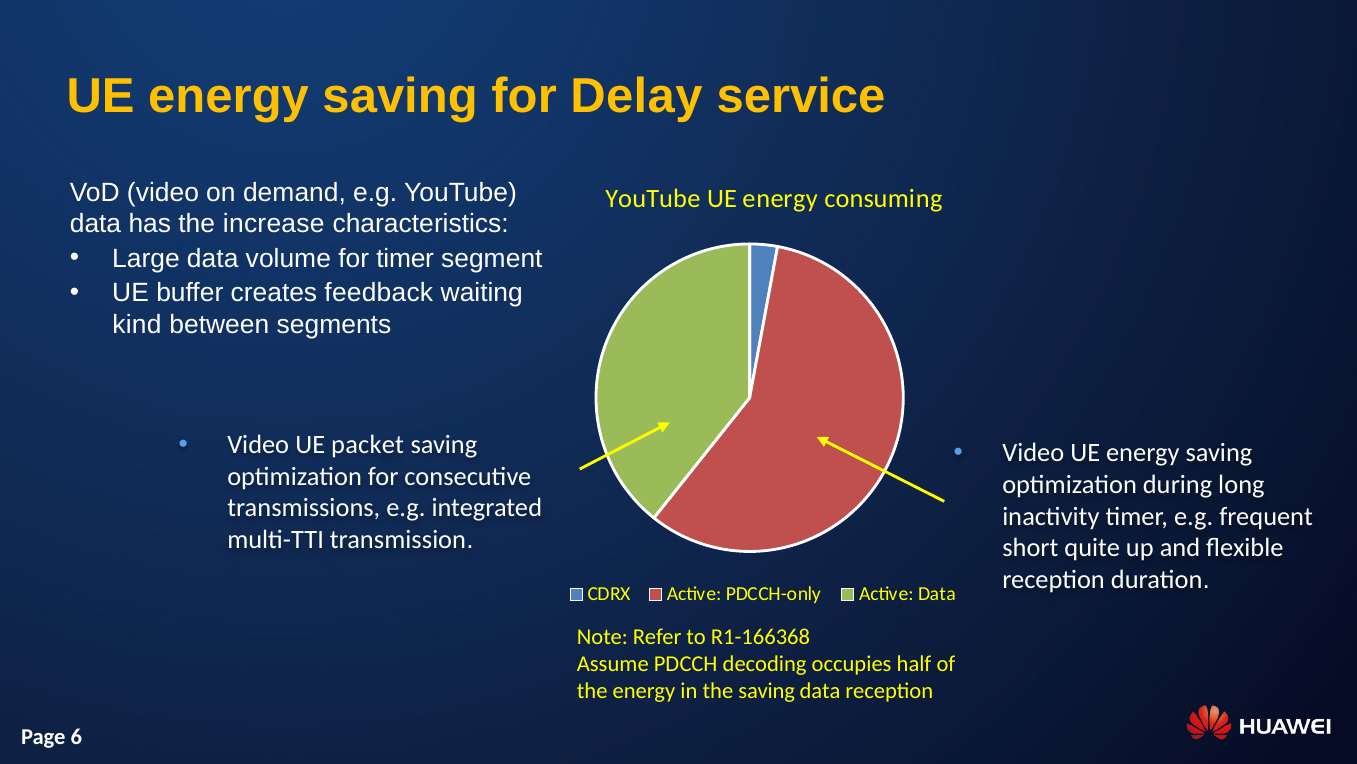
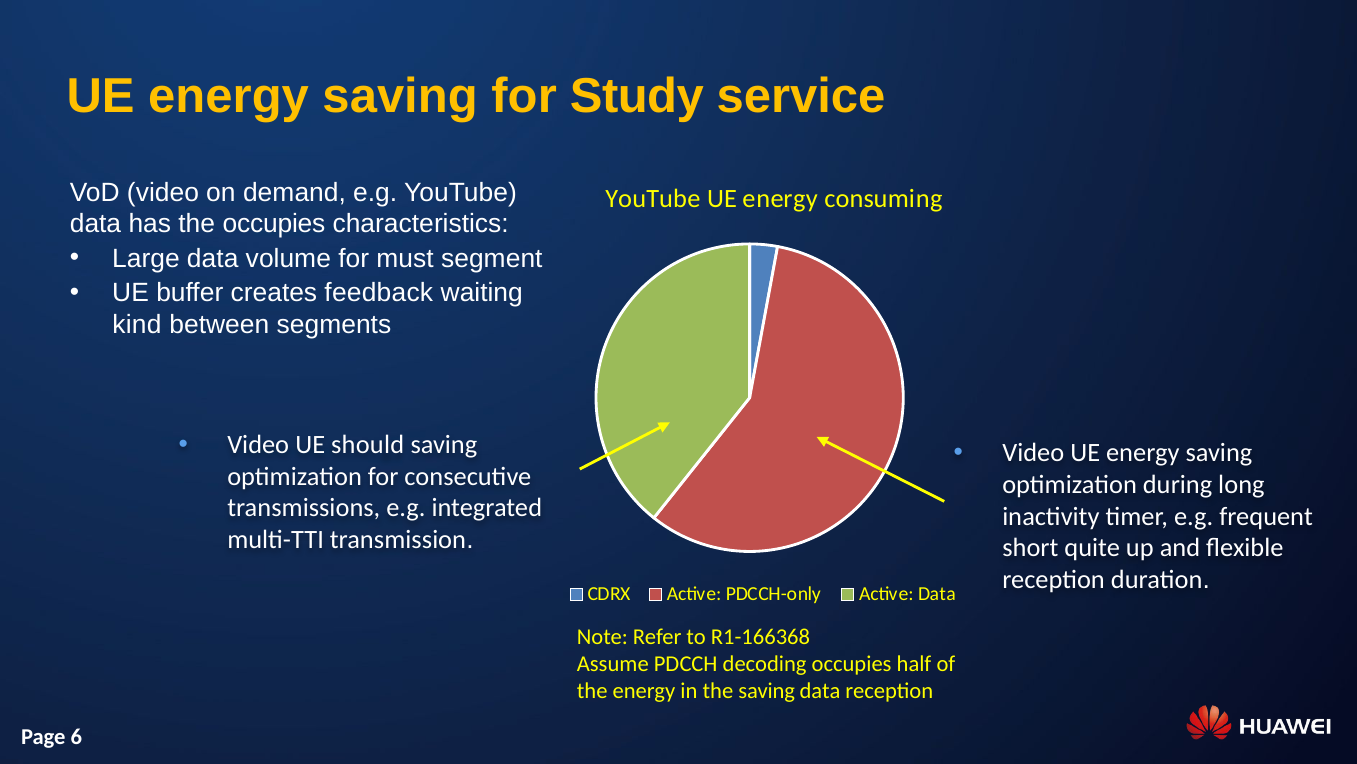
Delay: Delay -> Study
the increase: increase -> occupies
for timer: timer -> must
packet: packet -> should
